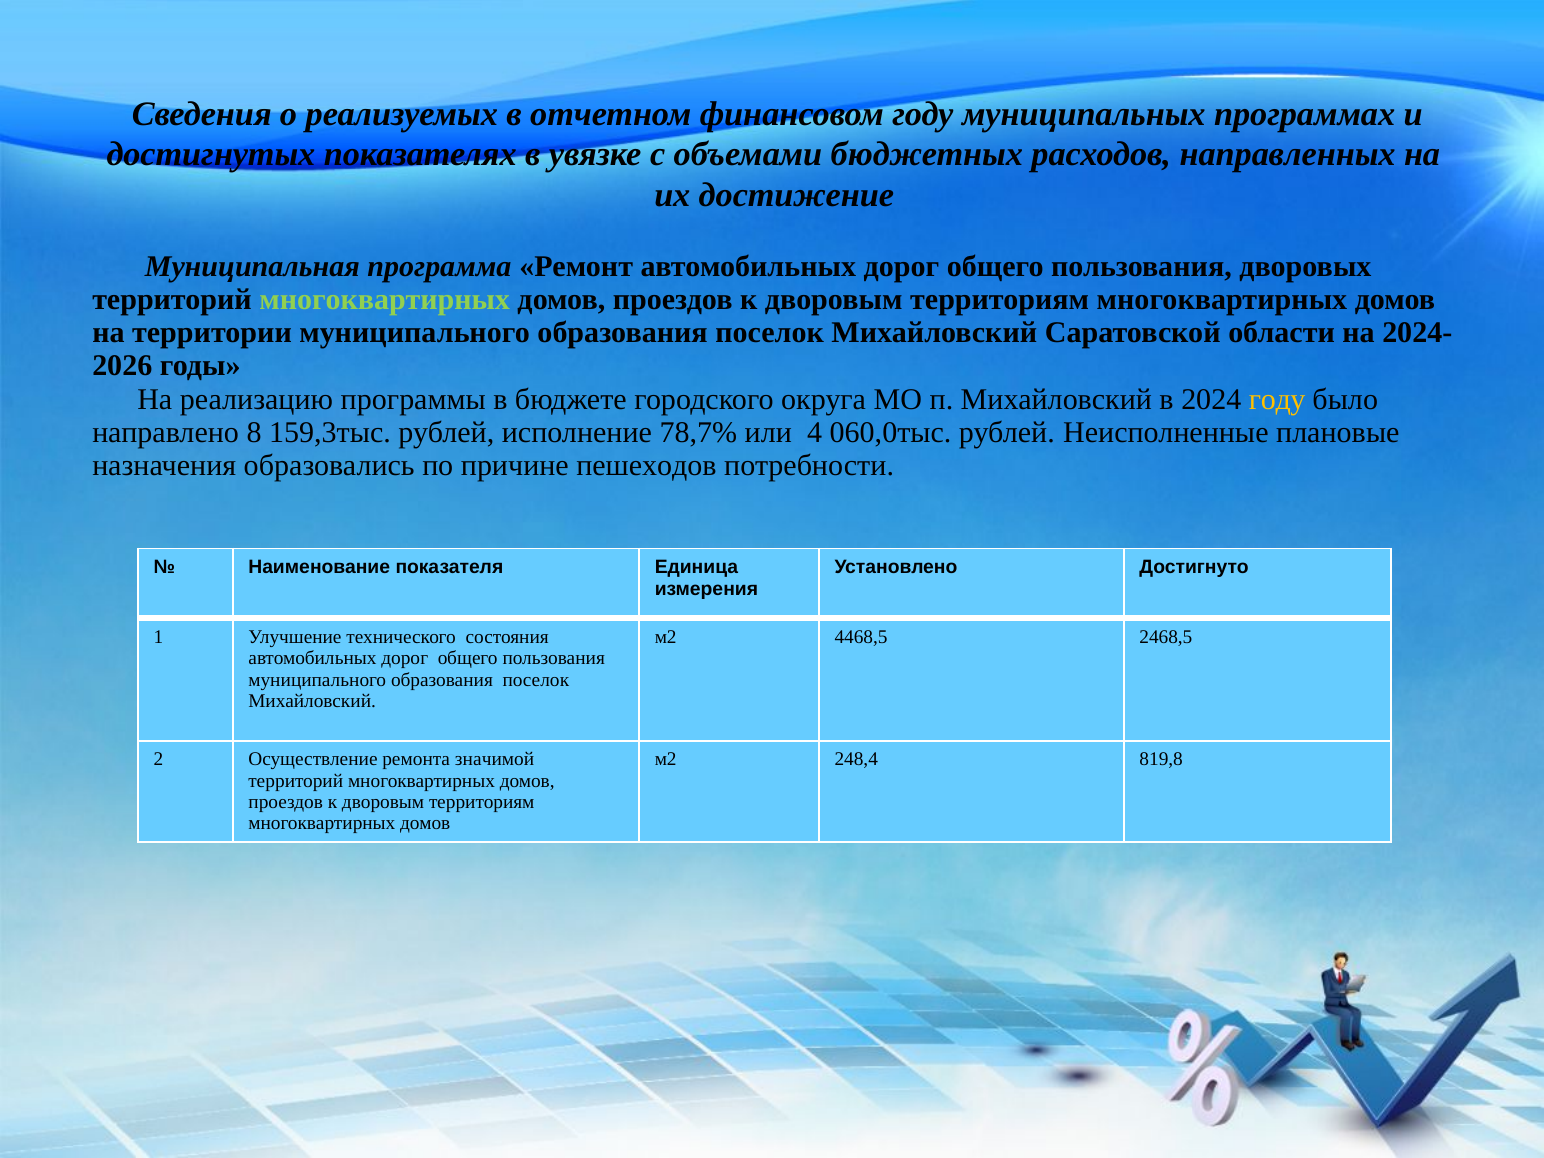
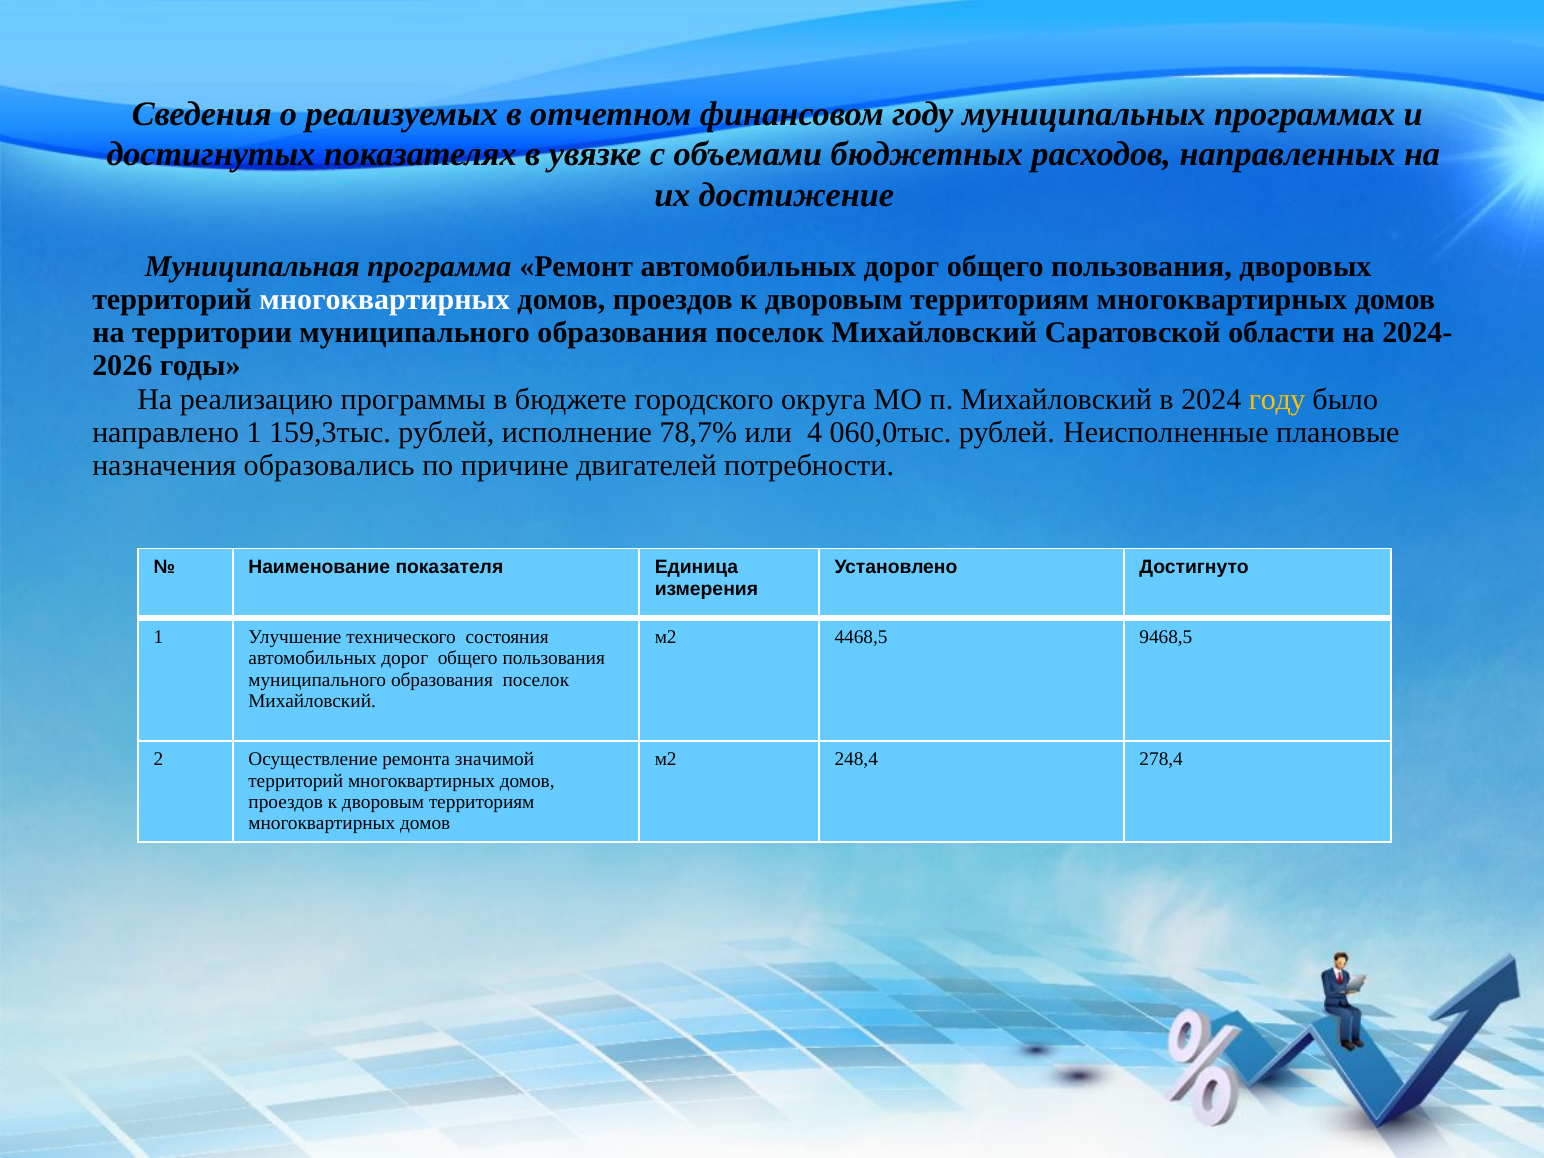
многоквартирных at (385, 300) colour: light green -> white
направлено 8: 8 -> 1
пешеходов: пешеходов -> двигателей
2468,5: 2468,5 -> 9468,5
819,8: 819,8 -> 278,4
